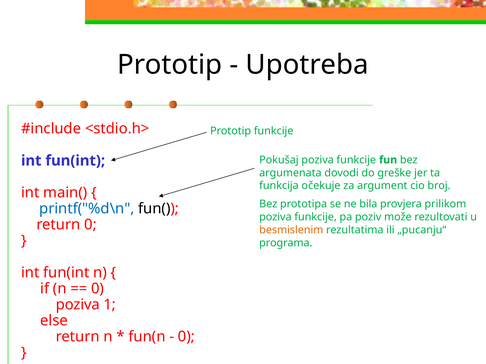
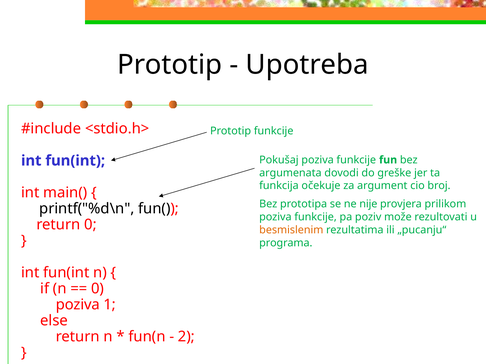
bila: bila -> nije
printf("%d\n colour: blue -> black
0 at (186, 337): 0 -> 2
